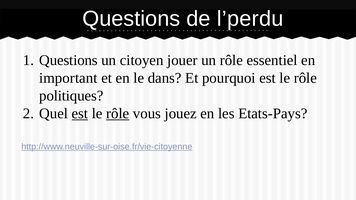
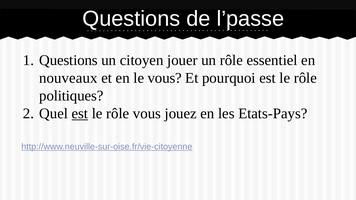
l’perdu: l’perdu -> l’passe
important: important -> nouveaux
le dans: dans -> vous
rôle at (118, 114) underline: present -> none
